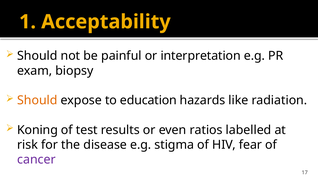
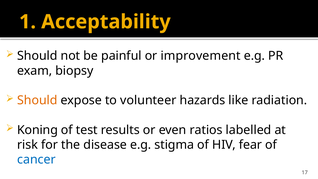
interpretation: interpretation -> improvement
education: education -> volunteer
cancer colour: purple -> blue
